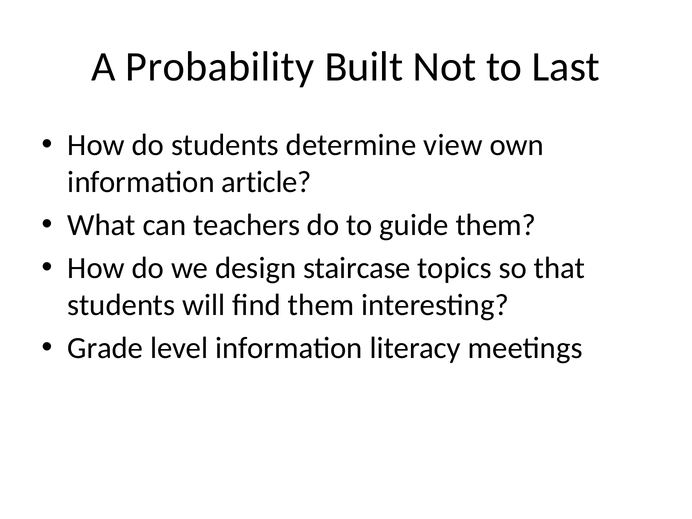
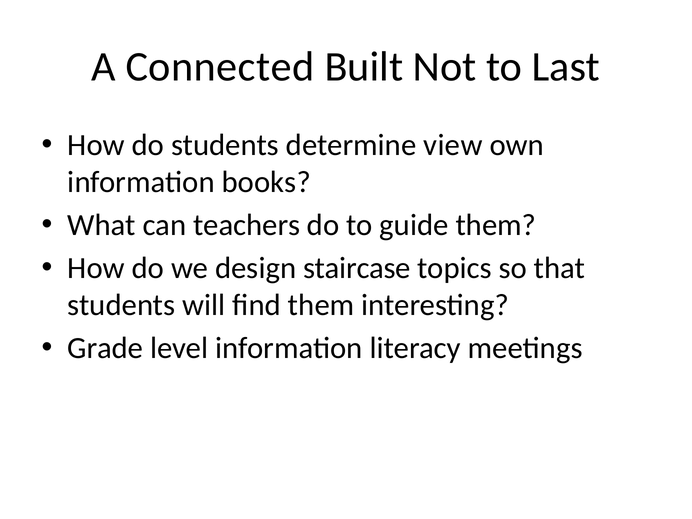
Probability: Probability -> Connected
article: article -> books
